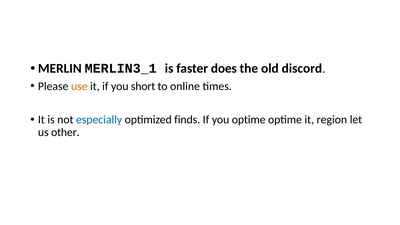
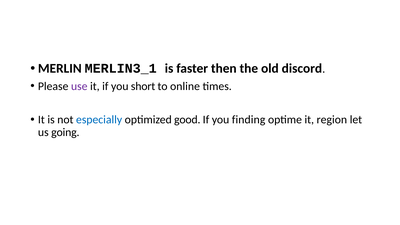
does: does -> then
use colour: orange -> purple
finds: finds -> good
you optime: optime -> finding
other: other -> going
